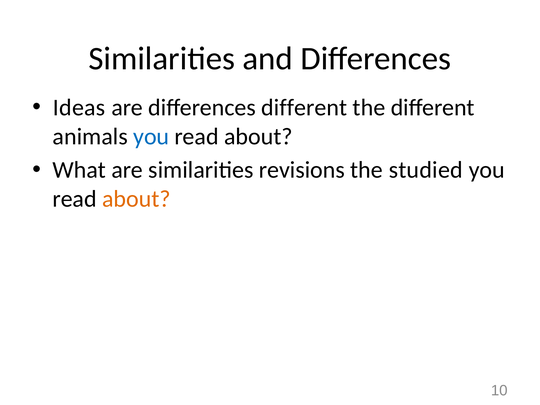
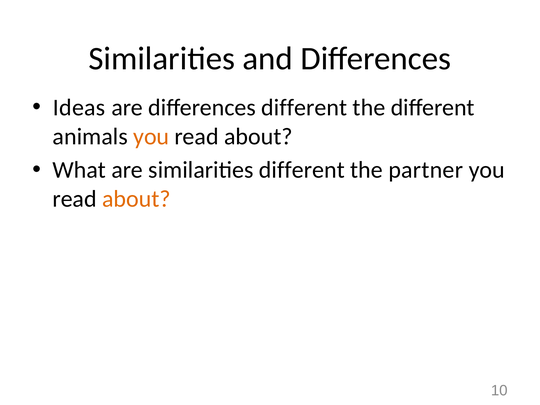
you at (151, 136) colour: blue -> orange
similarities revisions: revisions -> different
studied: studied -> partner
